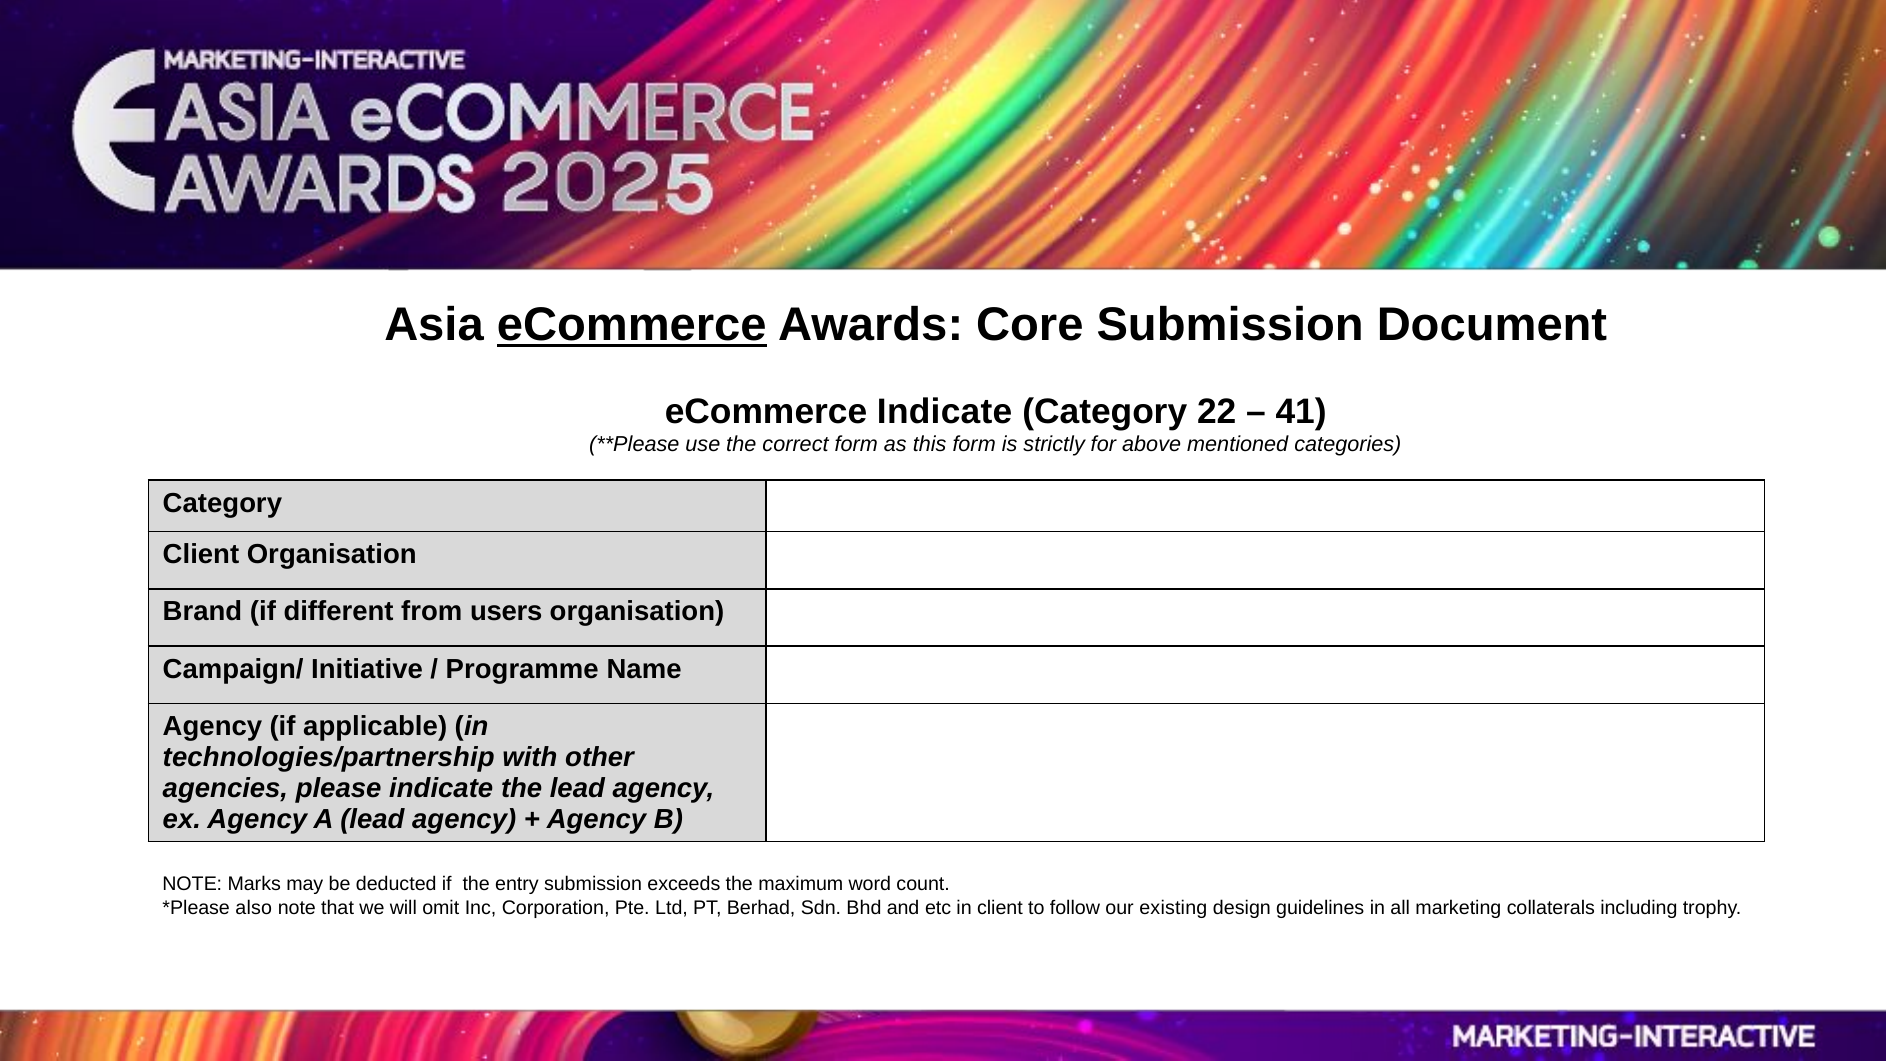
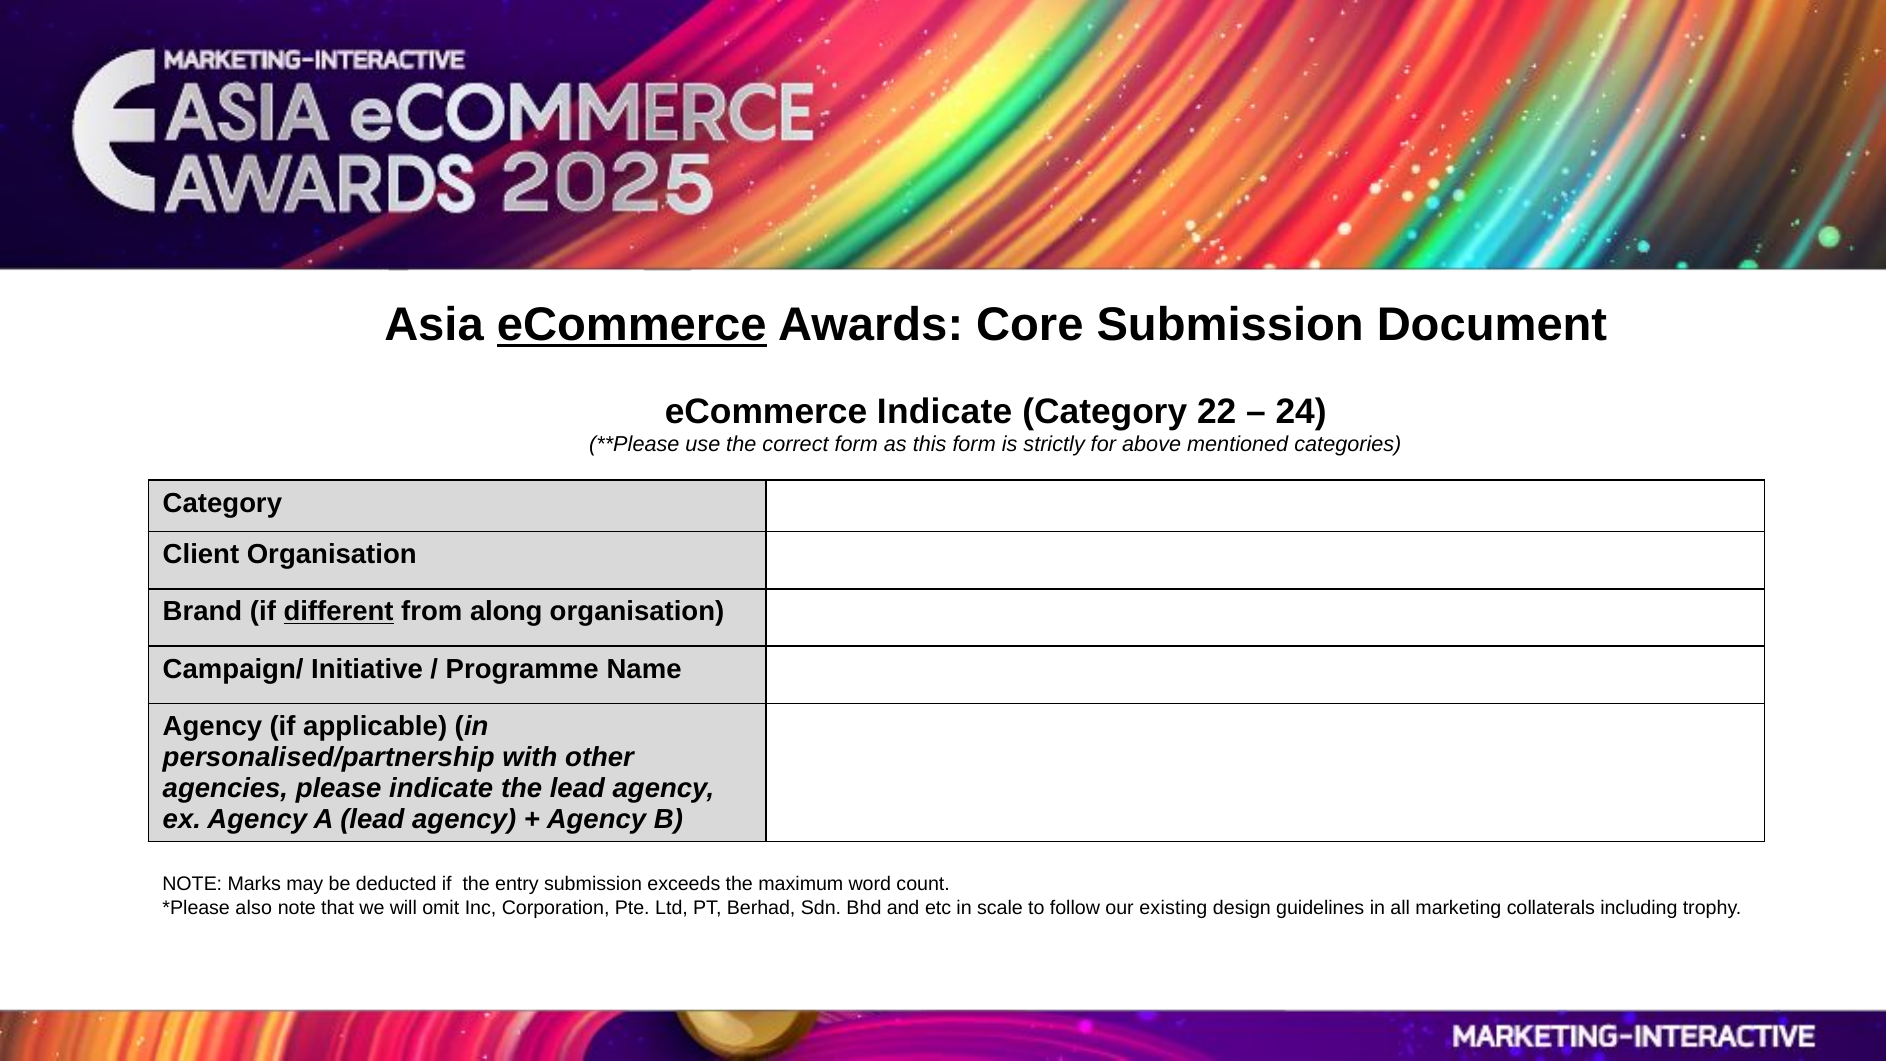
41: 41 -> 24
different underline: none -> present
users: users -> along
technologies/partnership: technologies/partnership -> personalised/partnership
in client: client -> scale
